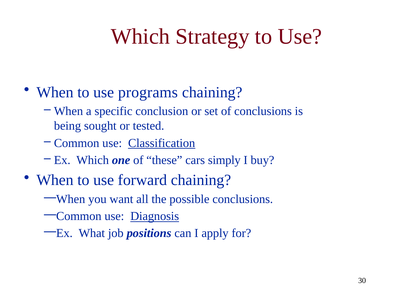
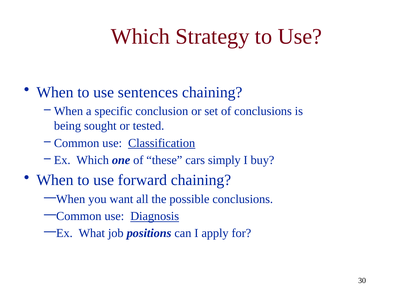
programs: programs -> sentences
